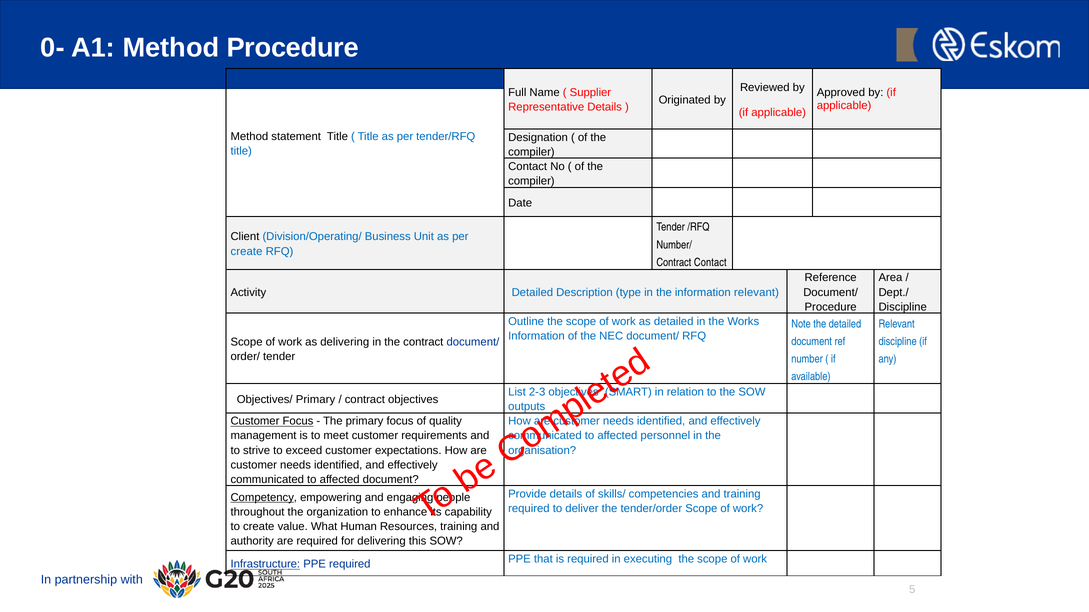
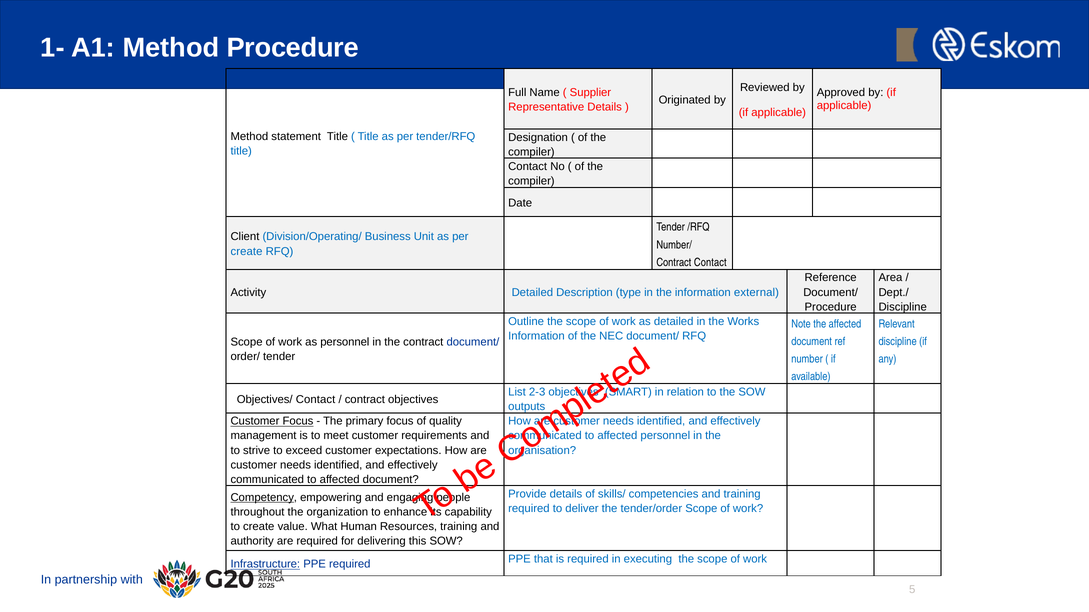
0-: 0- -> 1-
information relevant: relevant -> external
the detailed: detailed -> affected
as delivering: delivering -> personnel
Objectives/ Primary: Primary -> Contact
